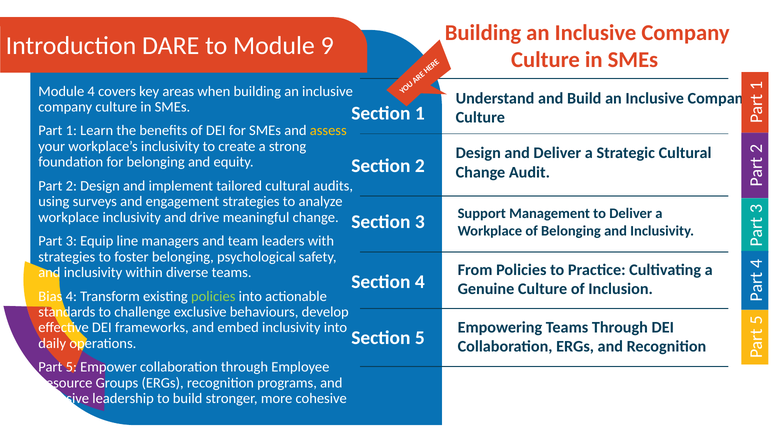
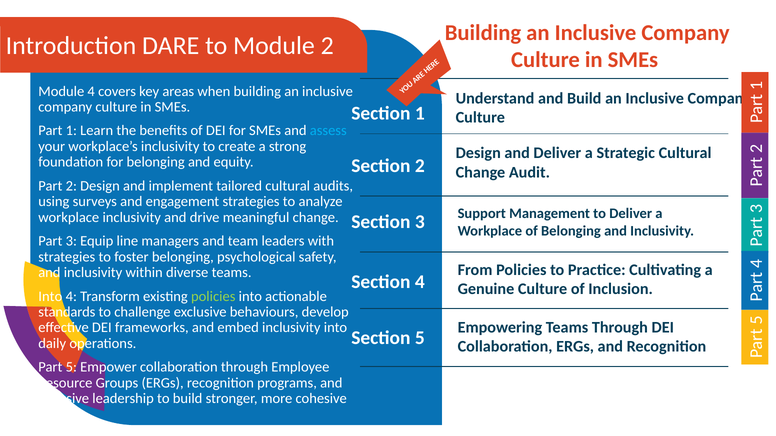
Module 9: 9 -> 2
assess colour: yellow -> light blue
Bias at (50, 297): Bias -> Into
